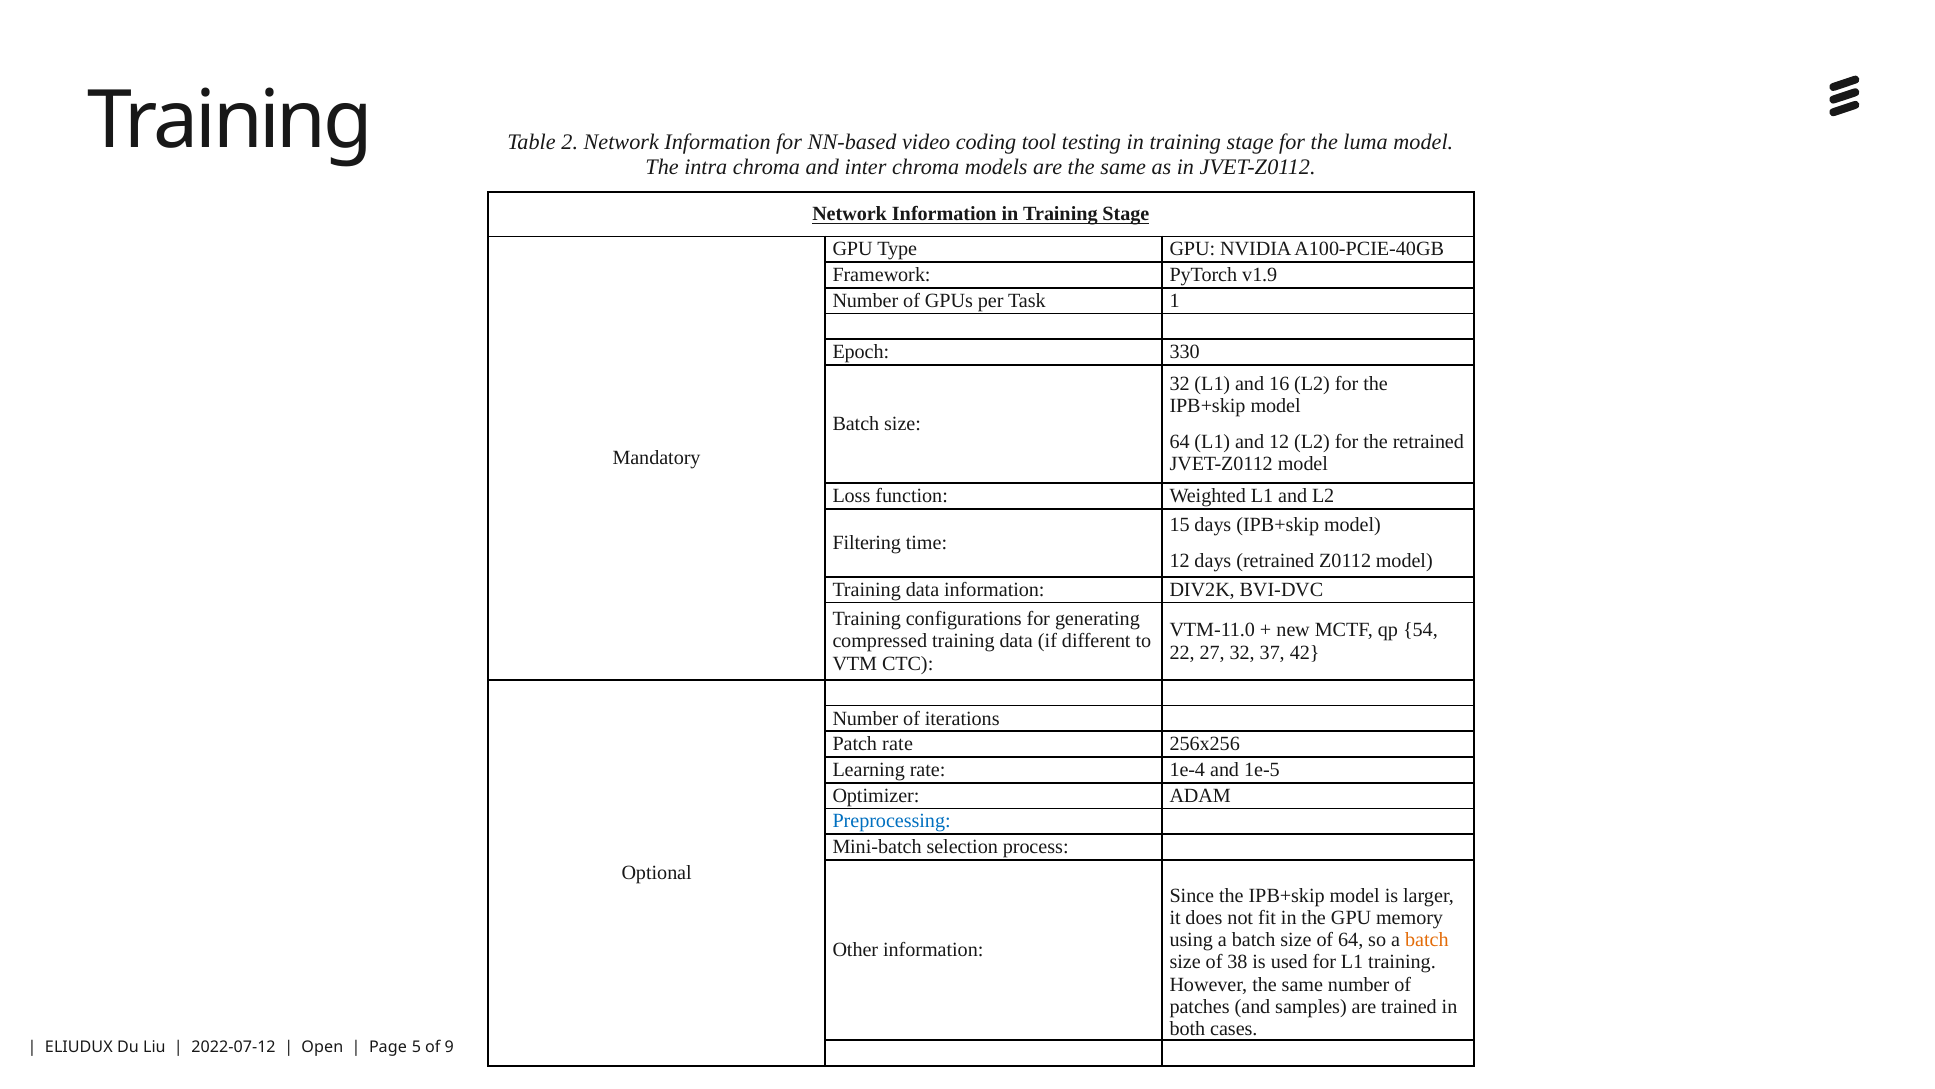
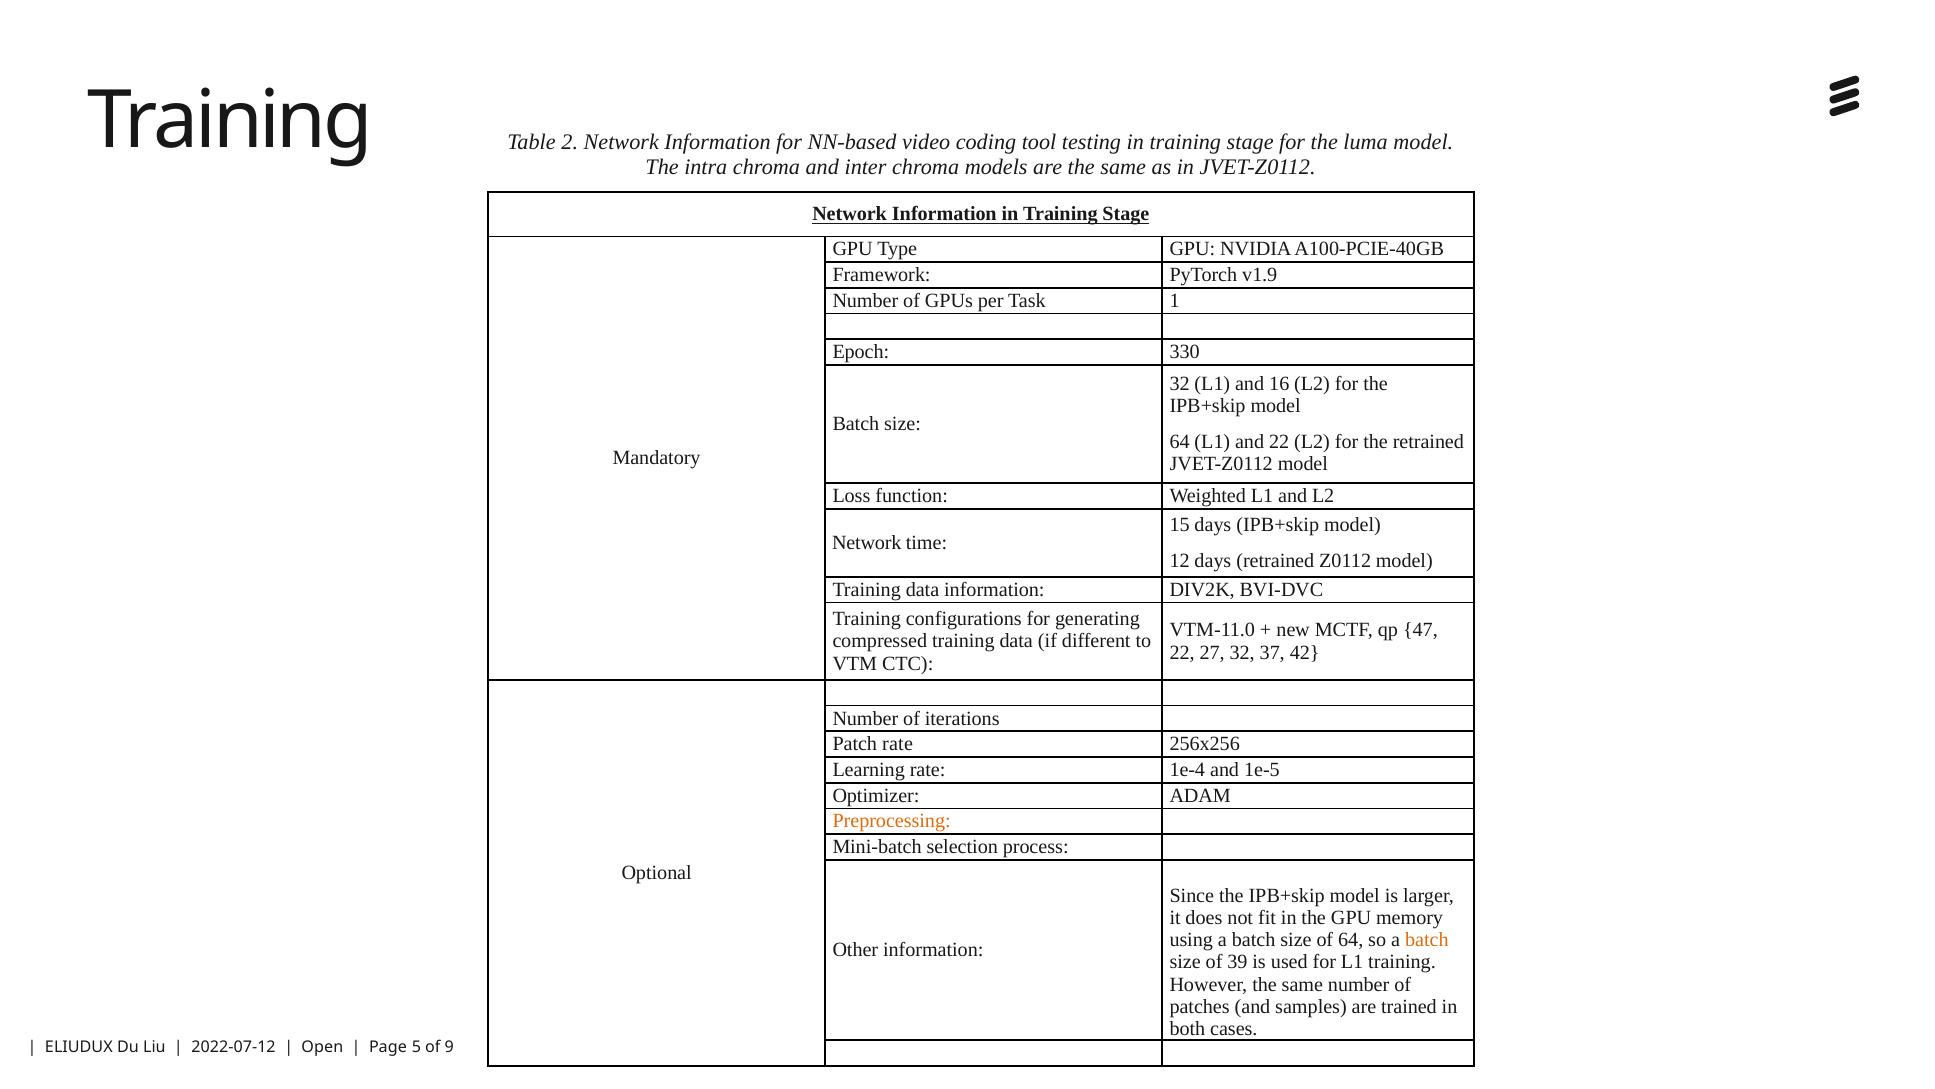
and 12: 12 -> 22
Filtering at (867, 543): Filtering -> Network
54: 54 -> 47
Preprocessing colour: blue -> orange
38: 38 -> 39
